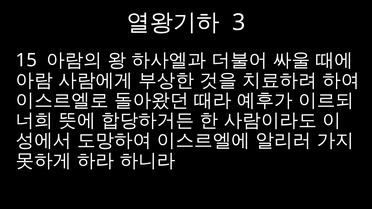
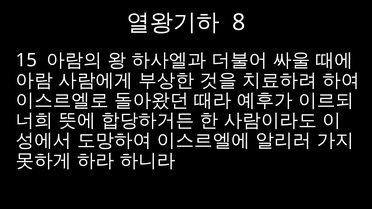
3: 3 -> 8
